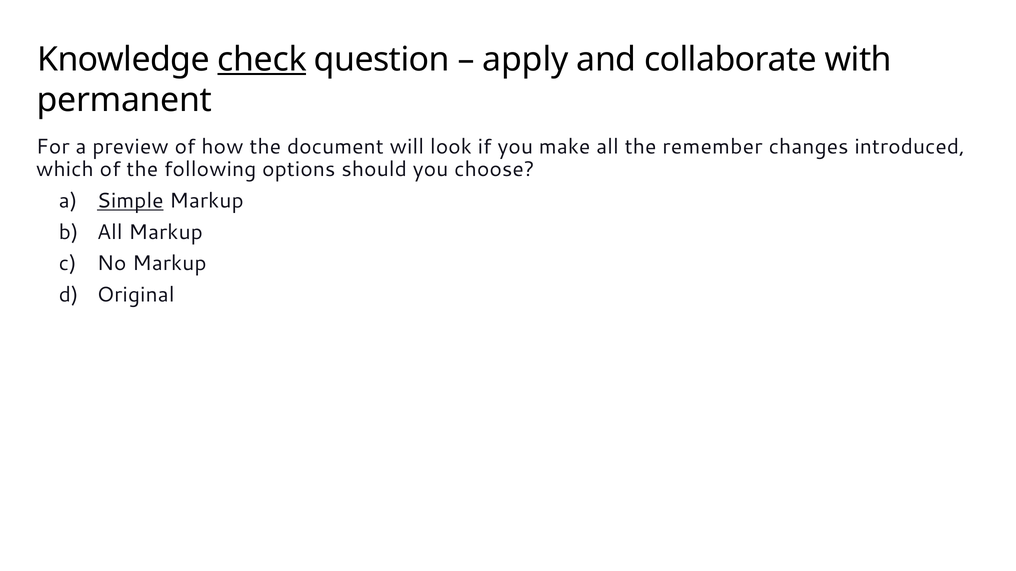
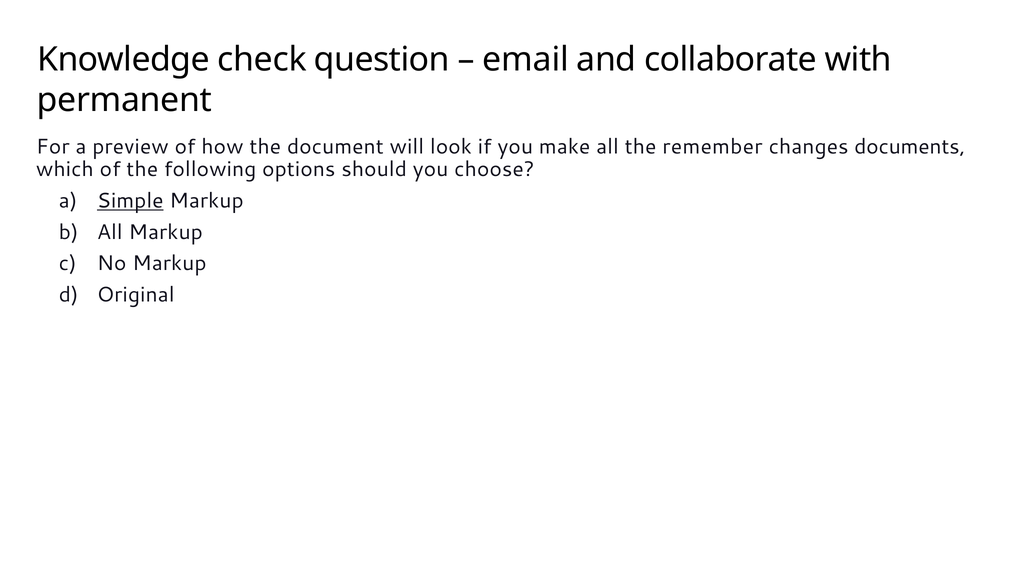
check underline: present -> none
apply: apply -> email
introduced: introduced -> documents
